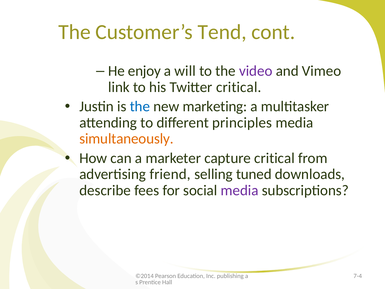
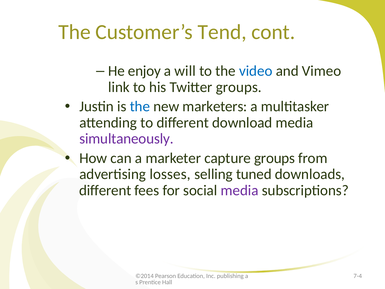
video colour: purple -> blue
Twitter critical: critical -> groups
marketing: marketing -> marketers
principles: principles -> download
simultaneously colour: orange -> purple
capture critical: critical -> groups
friend: friend -> losses
describe at (105, 190): describe -> different
